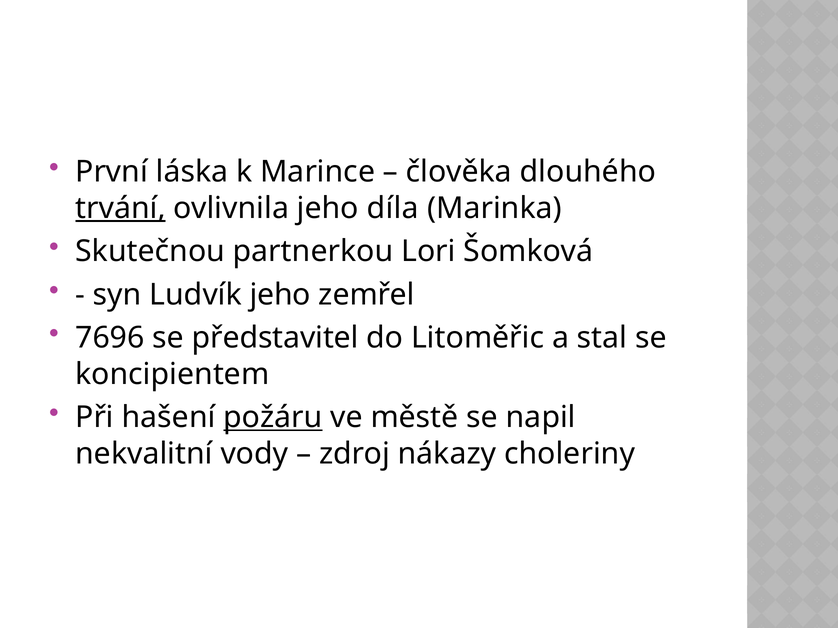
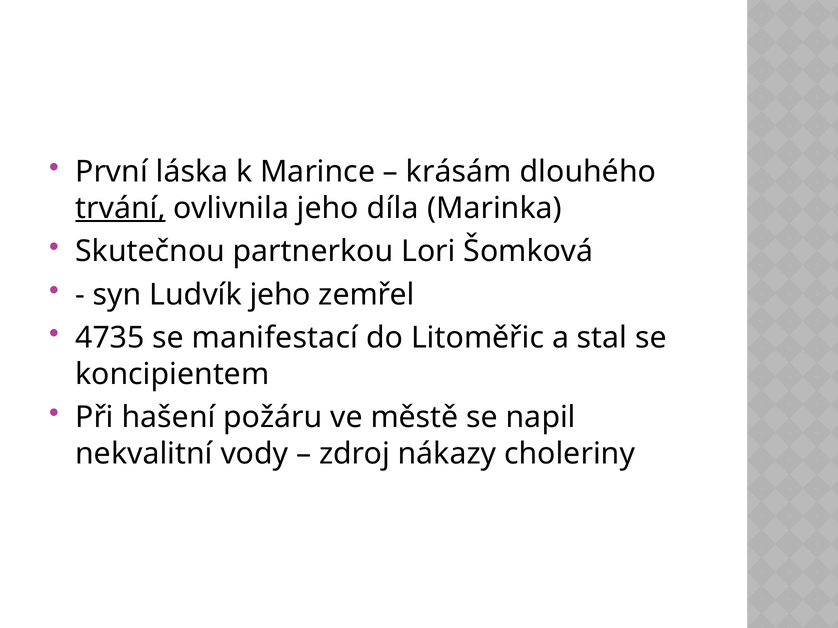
člověka: člověka -> krásám
7696: 7696 -> 4735
představitel: představitel -> manifestací
požáru underline: present -> none
